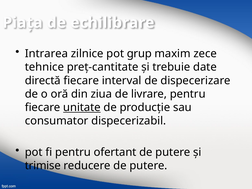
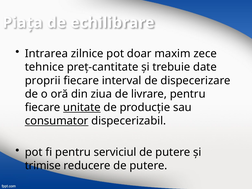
grup: grup -> doar
directă: directă -> proprii
consumator underline: none -> present
ofertant: ofertant -> serviciul
